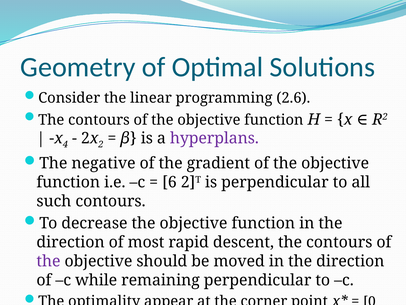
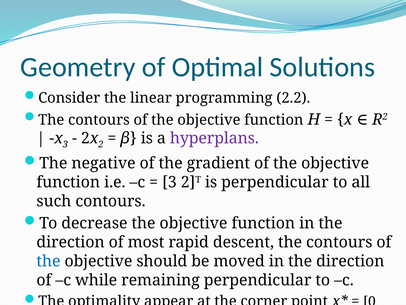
2.6: 2.6 -> 2.2
x 4: 4 -> 3
6 at (169, 182): 6 -> 3
the at (48, 261) colour: purple -> blue
